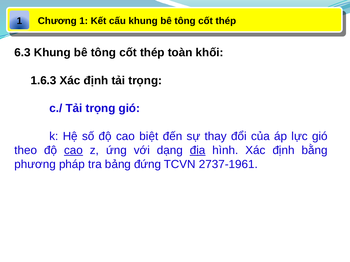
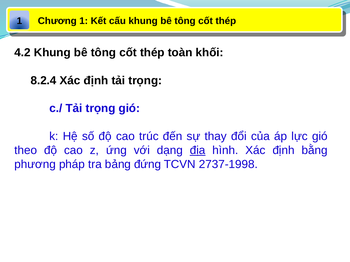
6.3: 6.3 -> 4.2
1.6.3: 1.6.3 -> 8.2.4
biệt: biệt -> trúc
cao at (73, 151) underline: present -> none
2737-1961: 2737-1961 -> 2737-1998
